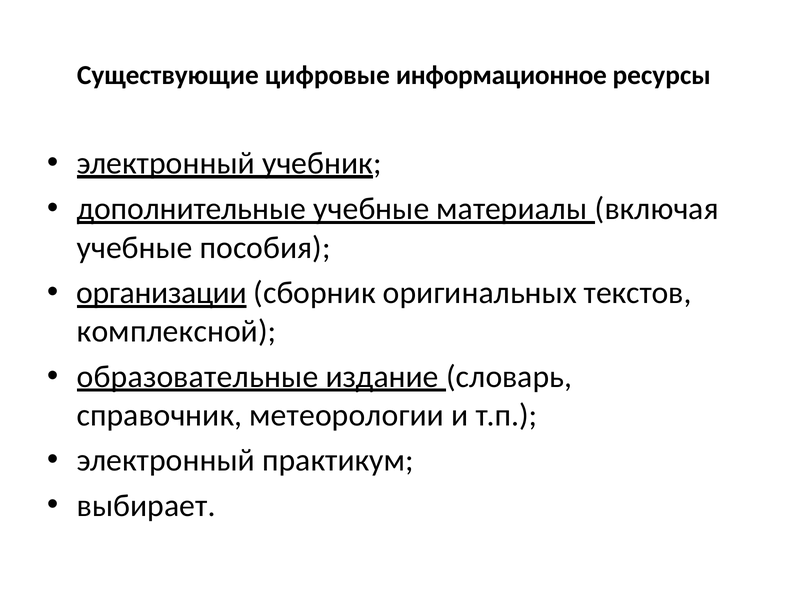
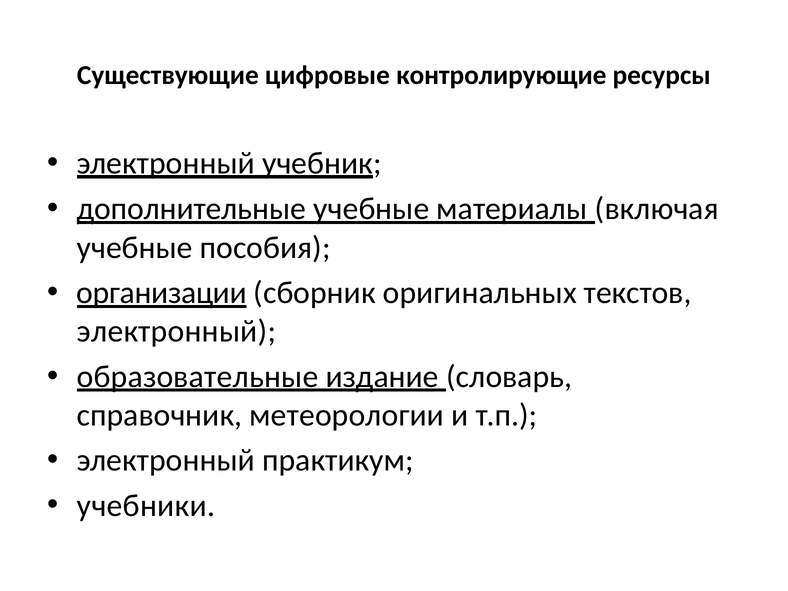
информационное: информационное -> контролирующие
комплексной at (177, 331): комплексной -> электронный
выбирает: выбирает -> учебники
